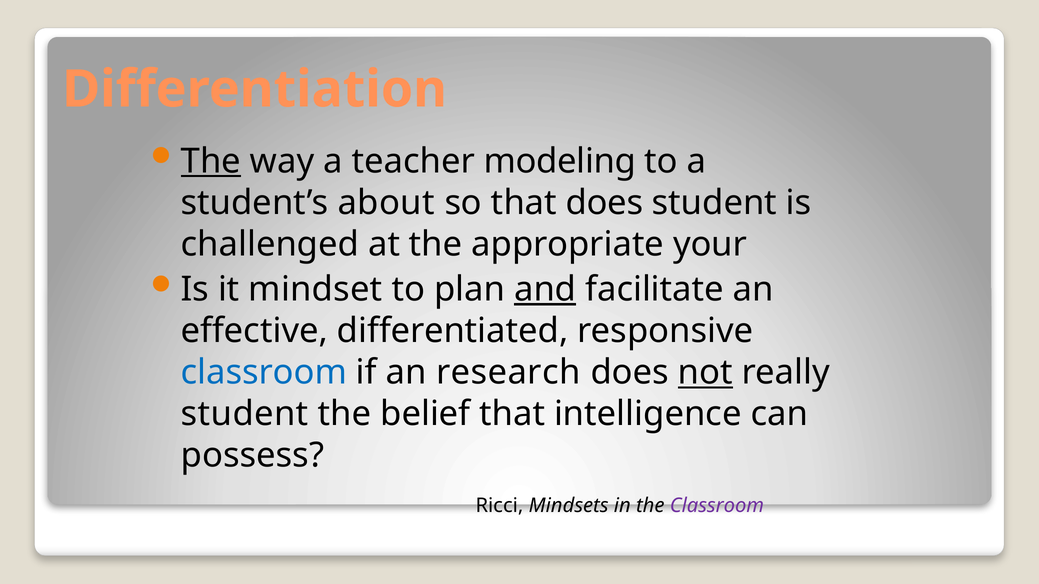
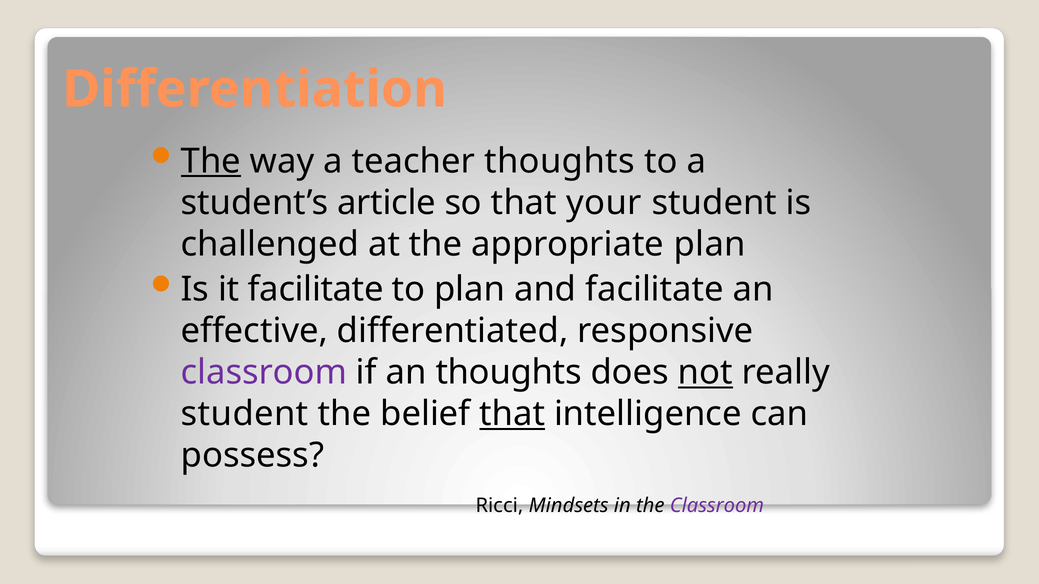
teacher modeling: modeling -> thoughts
about: about -> article
that does: does -> your
appropriate your: your -> plan
it mindset: mindset -> facilitate
and underline: present -> none
classroom at (264, 373) colour: blue -> purple
an research: research -> thoughts
that at (512, 414) underline: none -> present
